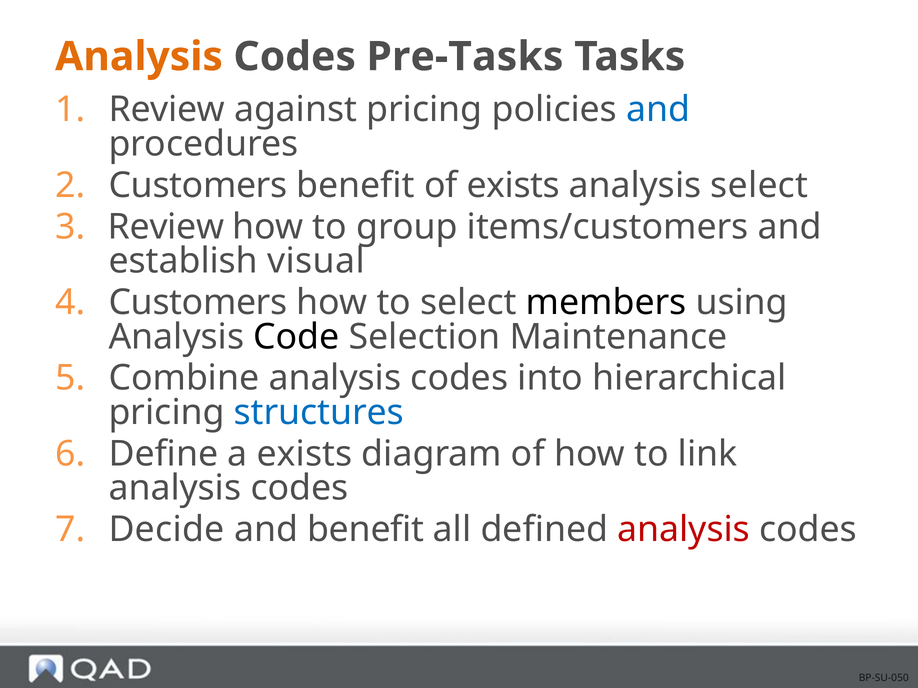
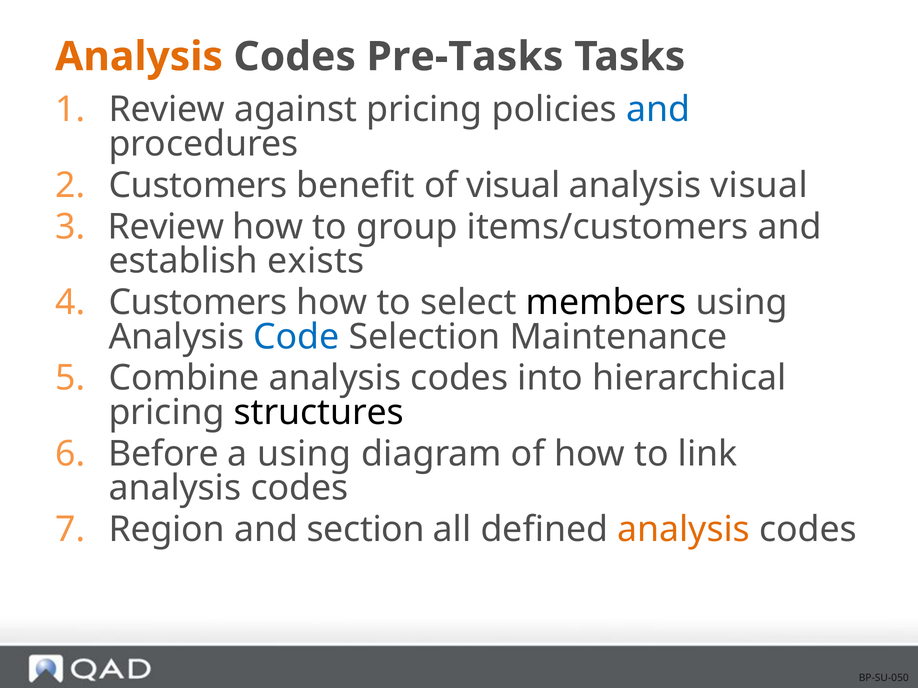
of exists: exists -> visual
analysis select: select -> visual
visual: visual -> exists
Code colour: black -> blue
structures colour: blue -> black
Define: Define -> Before
a exists: exists -> using
Decide: Decide -> Region
and benefit: benefit -> section
analysis at (684, 530) colour: red -> orange
